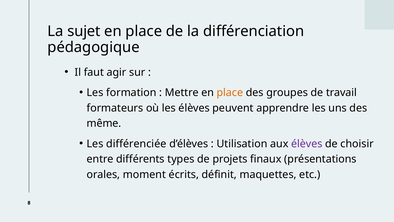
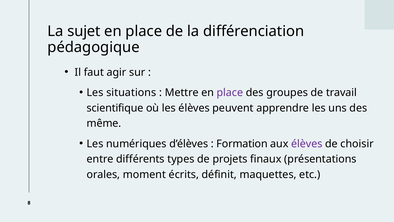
formation: formation -> situations
place at (230, 92) colour: orange -> purple
formateurs: formateurs -> scientifique
différenciée: différenciée -> numériques
Utilisation: Utilisation -> Formation
